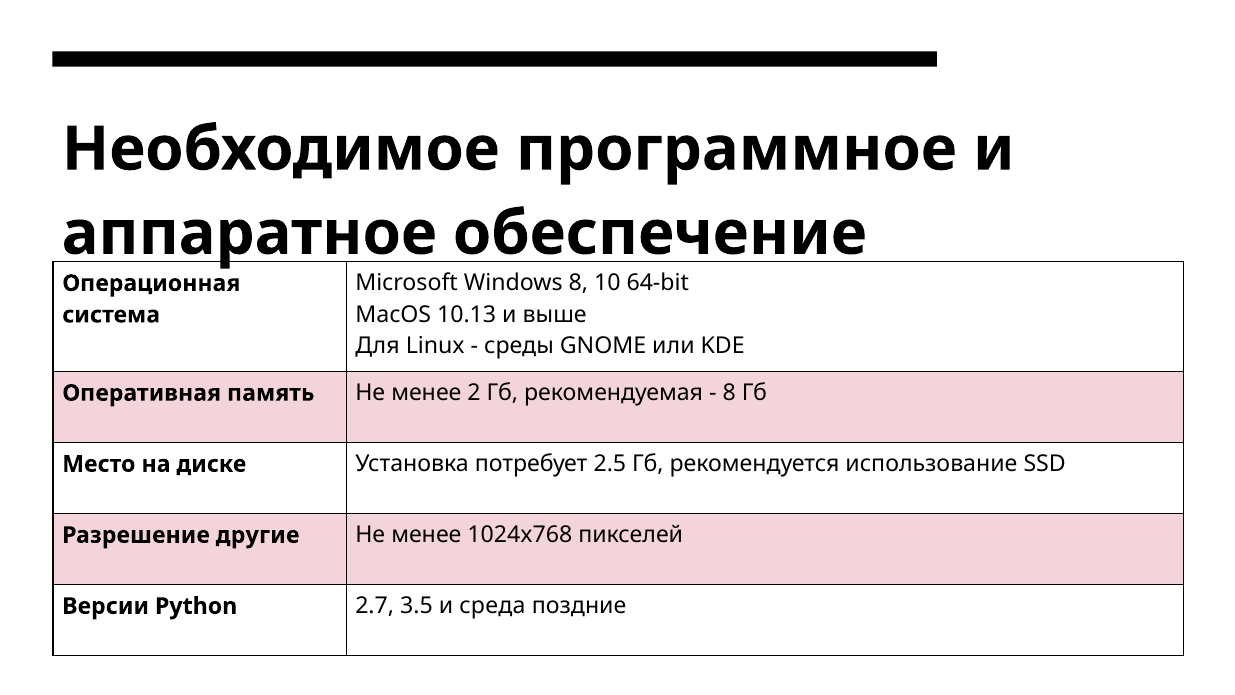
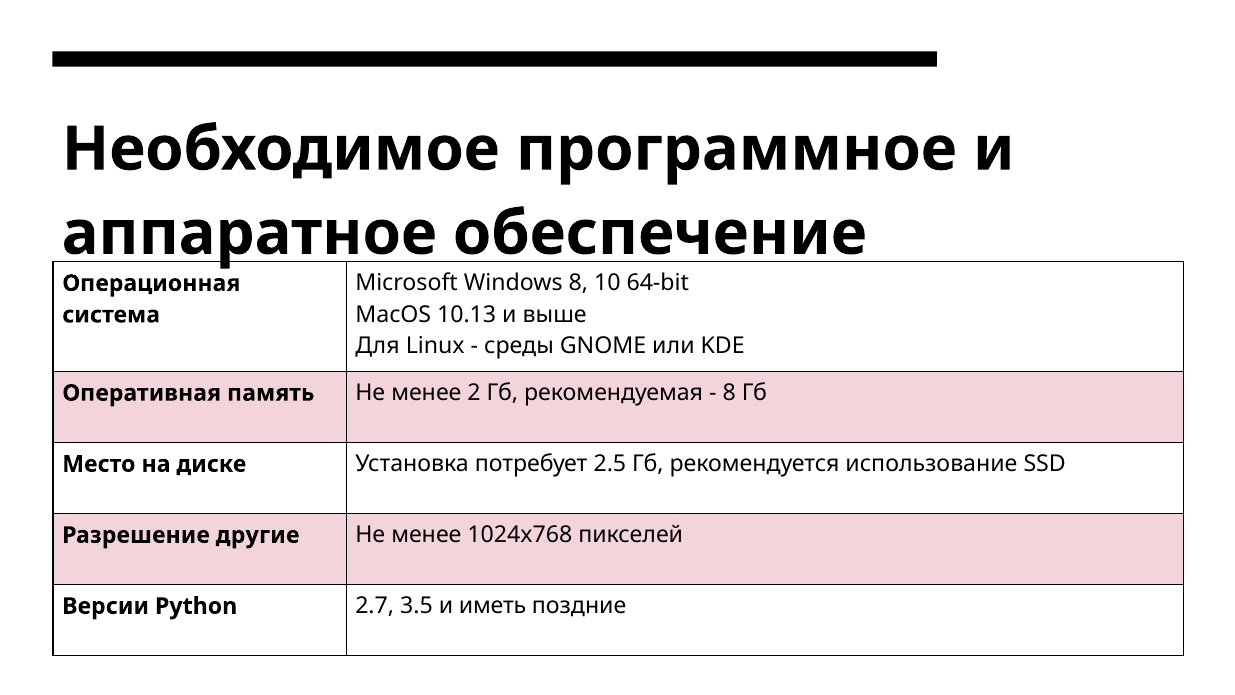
среда: среда -> иметь
